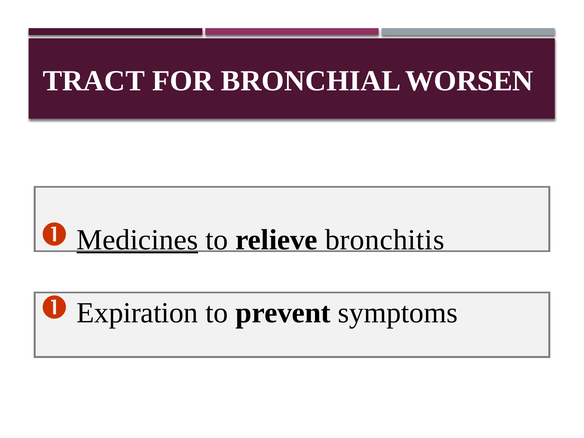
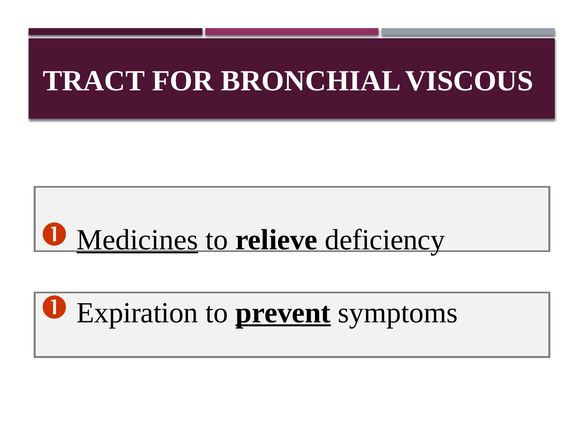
WORSEN: WORSEN -> VISCOUS
bronchitis: bronchitis -> deficiency
prevent underline: none -> present
